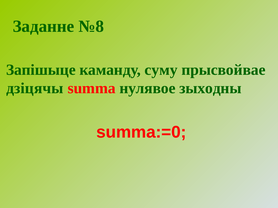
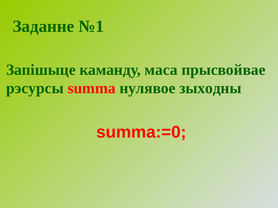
№8: №8 -> №1
суму: суму -> маса
дзіцячы: дзіцячы -> рэсурсы
